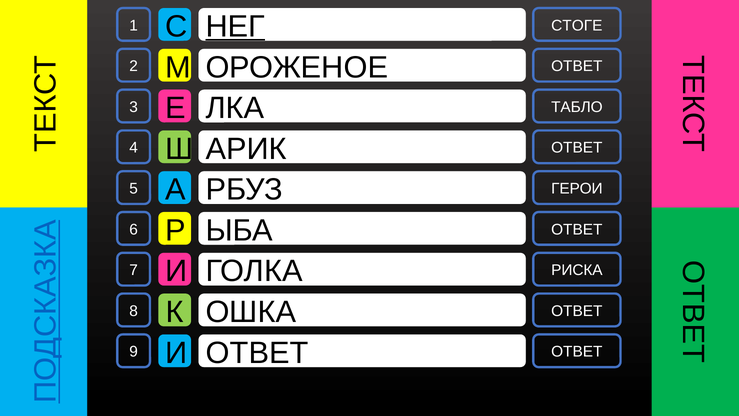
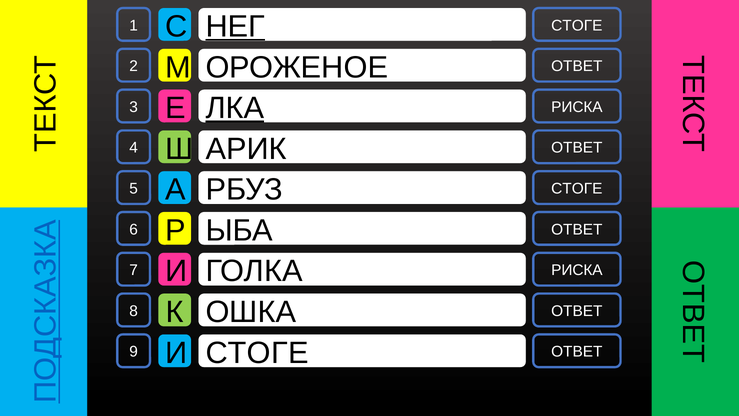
ЛКА underline: none -> present
ТАБЛО at (577, 107): ТАБЛО -> РИСКА
ГЕРОИ at (577, 189): ГЕРОИ -> СТОГЕ
ОТВЕТ at (257, 353): ОТВЕТ -> СТОГЕ
